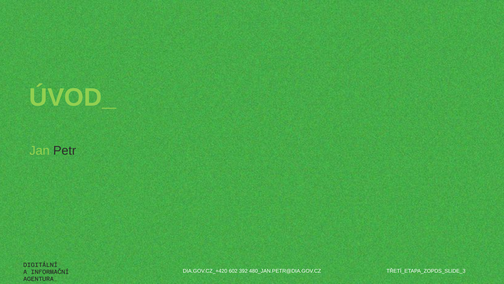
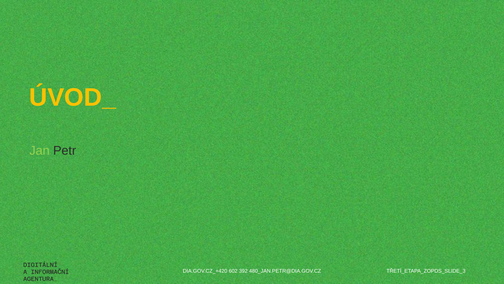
ÚVOD_ colour: light green -> yellow
